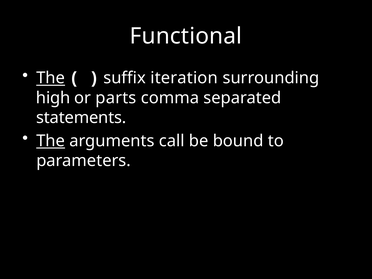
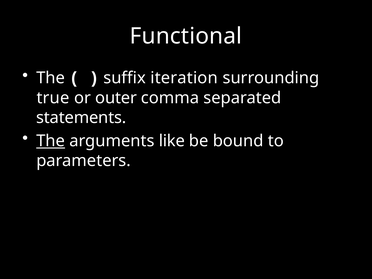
The at (51, 78) underline: present -> none
high: high -> true
parts: parts -> outer
call: call -> like
